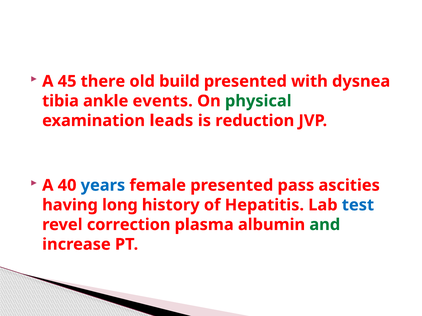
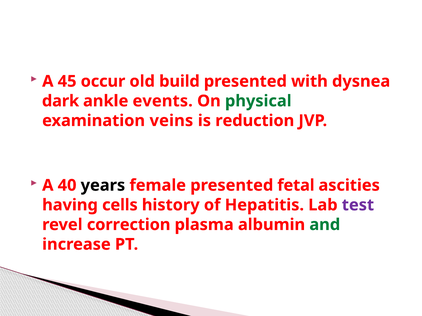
there: there -> occur
tibia: tibia -> dark
leads: leads -> veins
years colour: blue -> black
pass: pass -> fetal
long: long -> cells
test colour: blue -> purple
